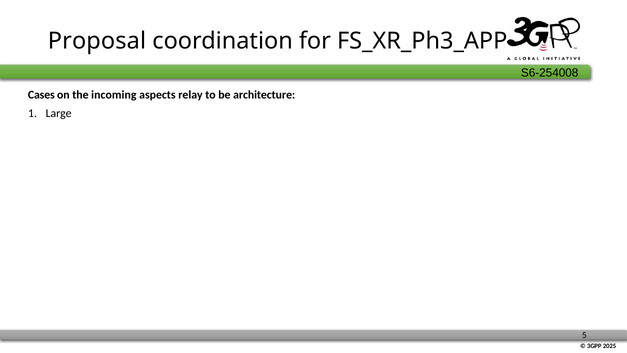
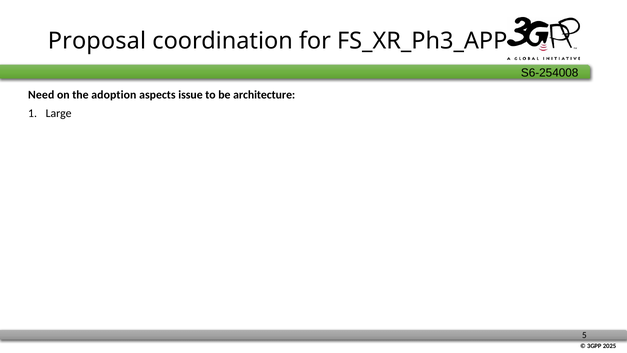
Cases: Cases -> Need
incoming: incoming -> adoption
relay: relay -> issue
